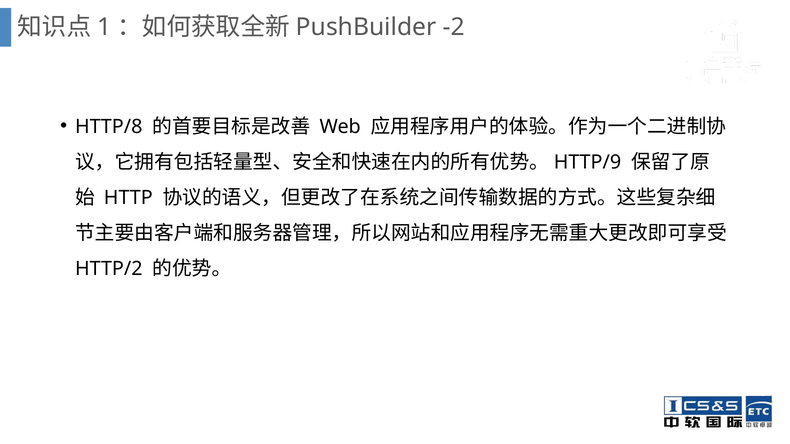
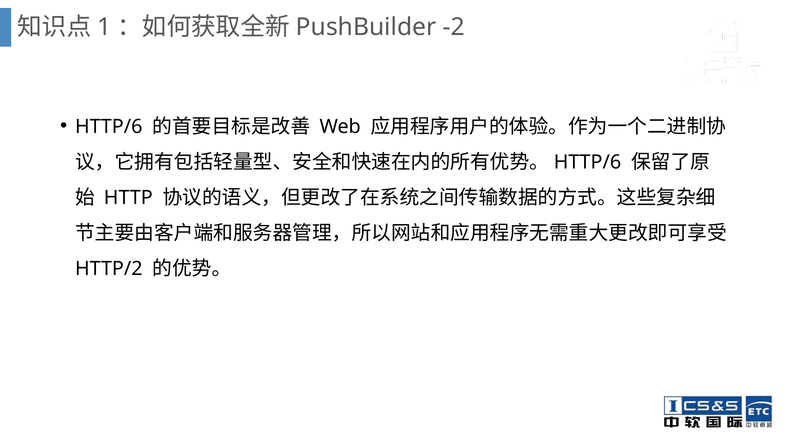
HTTP/8 at (109, 127): HTTP/8 -> HTTP/6
HTTP/9 at (588, 162): HTTP/9 -> HTTP/6
